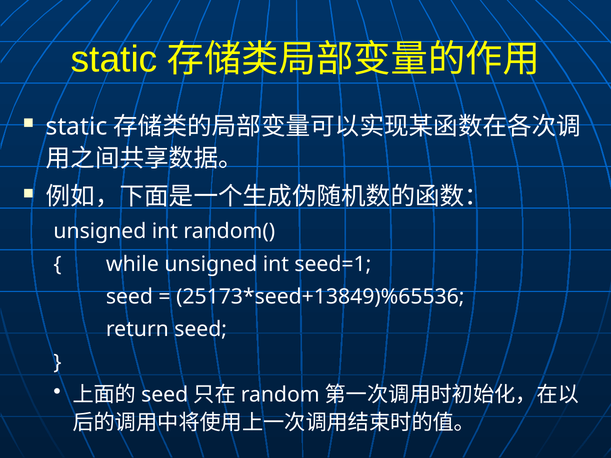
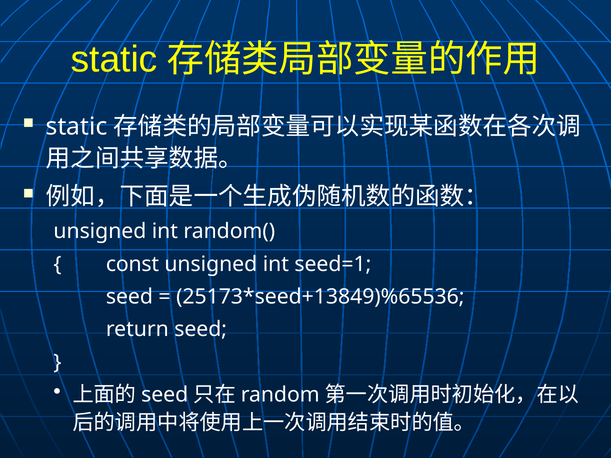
while: while -> const
